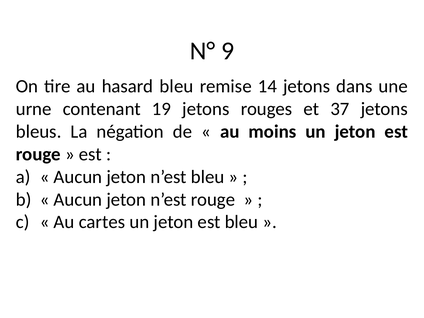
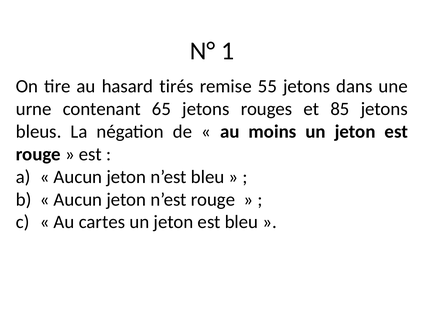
9: 9 -> 1
hasard bleu: bleu -> tirés
14: 14 -> 55
19: 19 -> 65
37: 37 -> 85
